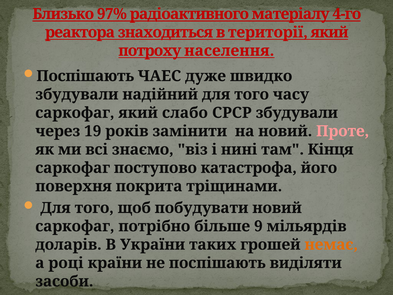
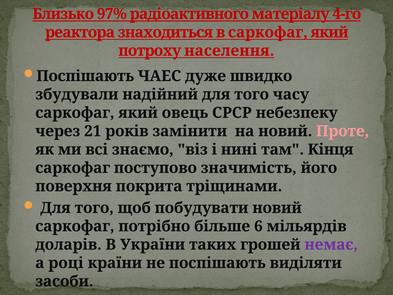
в території: території -> саркофаг
слабо: слабо -> овець
СРСР збудували: збудували -> небезпеку
19: 19 -> 21
катастрофа: катастрофа -> значимість
9: 9 -> 6
немає colour: orange -> purple
